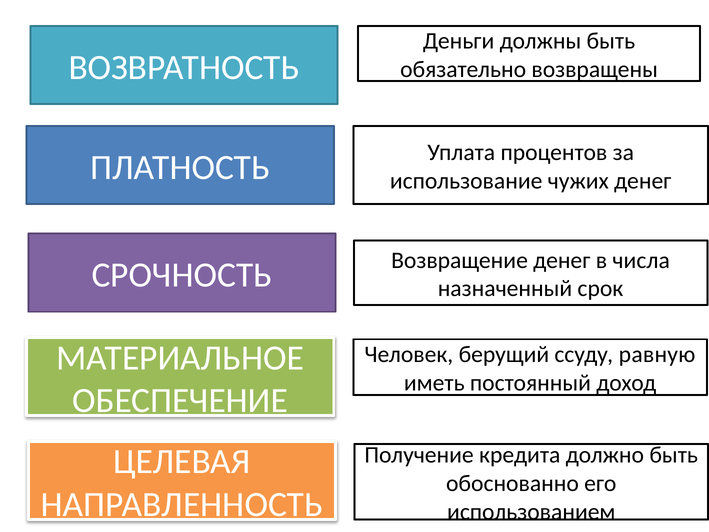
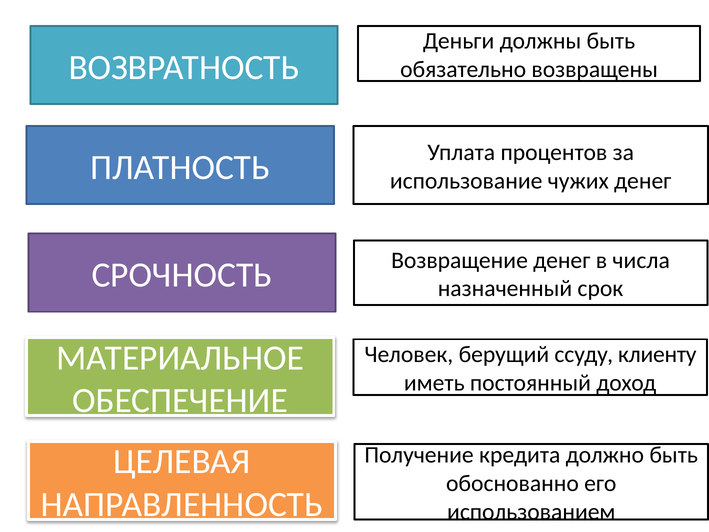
равную: равную -> клиенту
